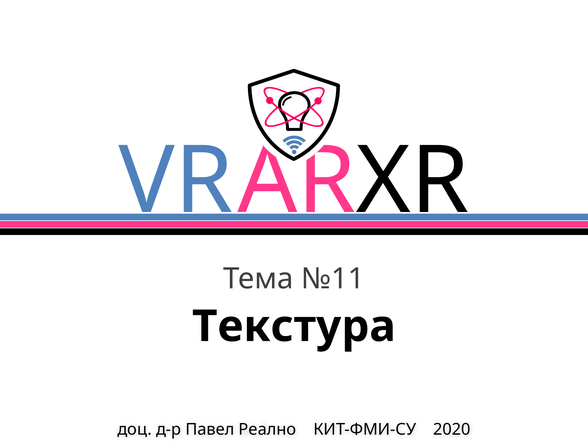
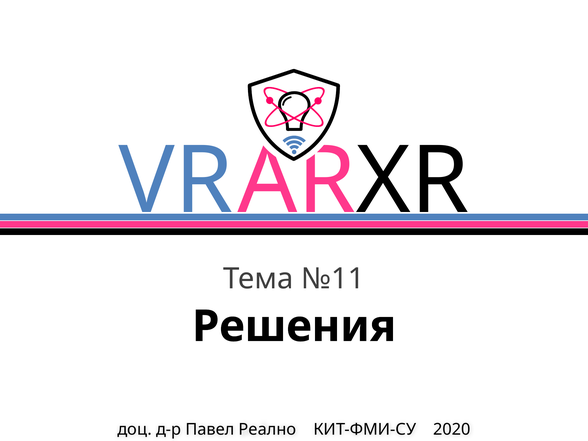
Текстура: Текстура -> Решения
